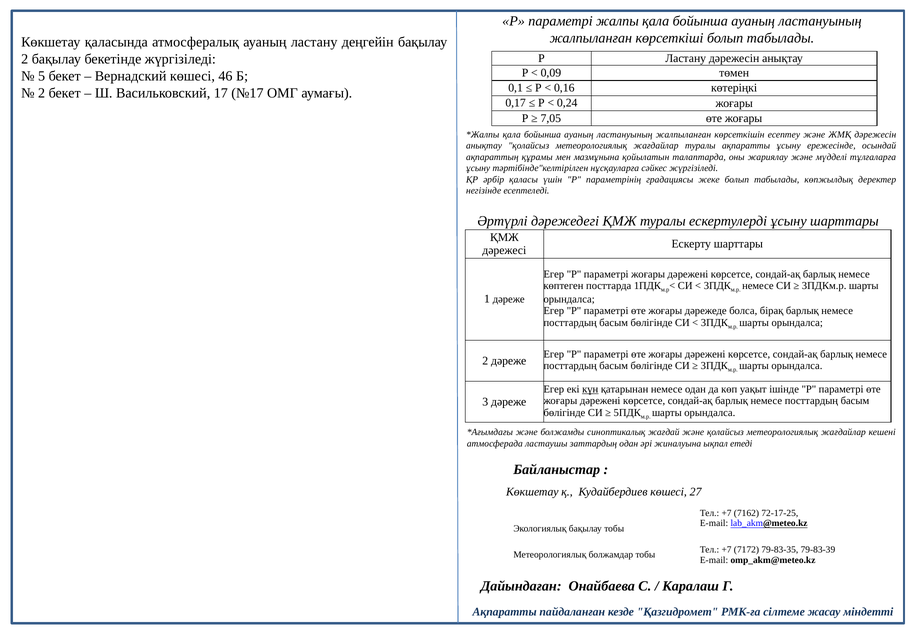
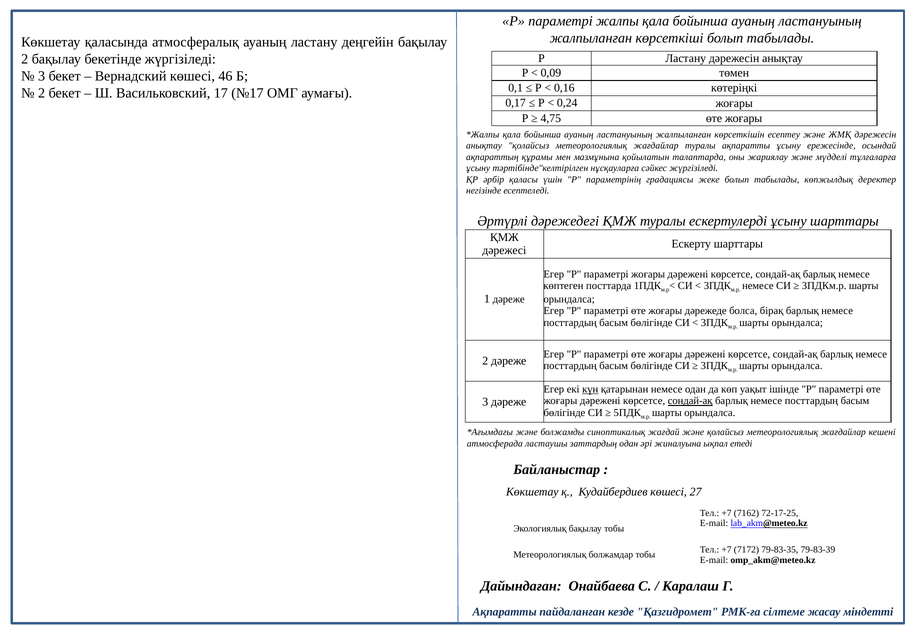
5 at (42, 76): 5 -> 3
7,05: 7,05 -> 4,75
сондай-ақ at (690, 401) underline: none -> present
